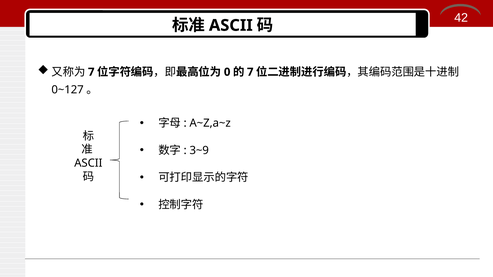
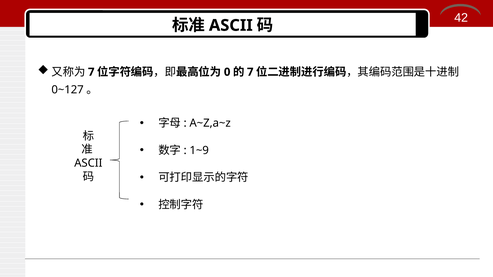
3~9: 3~9 -> 1~9
